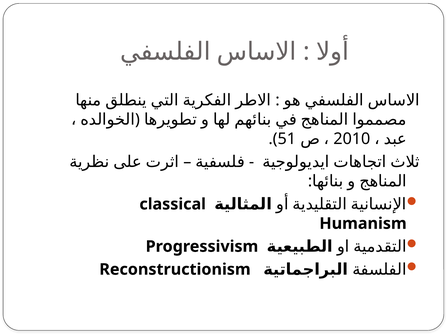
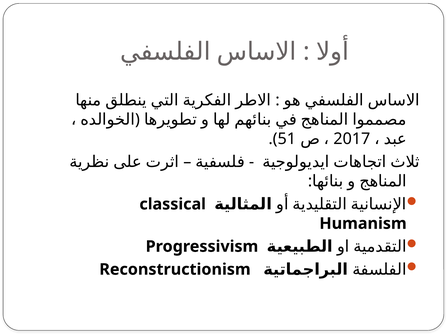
2010: 2010 -> 2017
